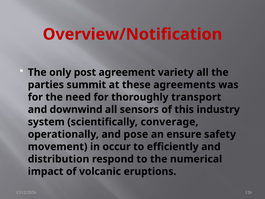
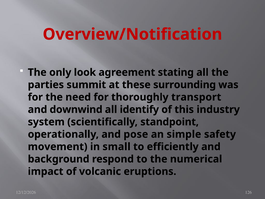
post: post -> look
variety: variety -> stating
agreements: agreements -> surrounding
sensors: sensors -> identify
converage: converage -> standpoint
ensure: ensure -> simple
occur: occur -> small
distribution: distribution -> background
